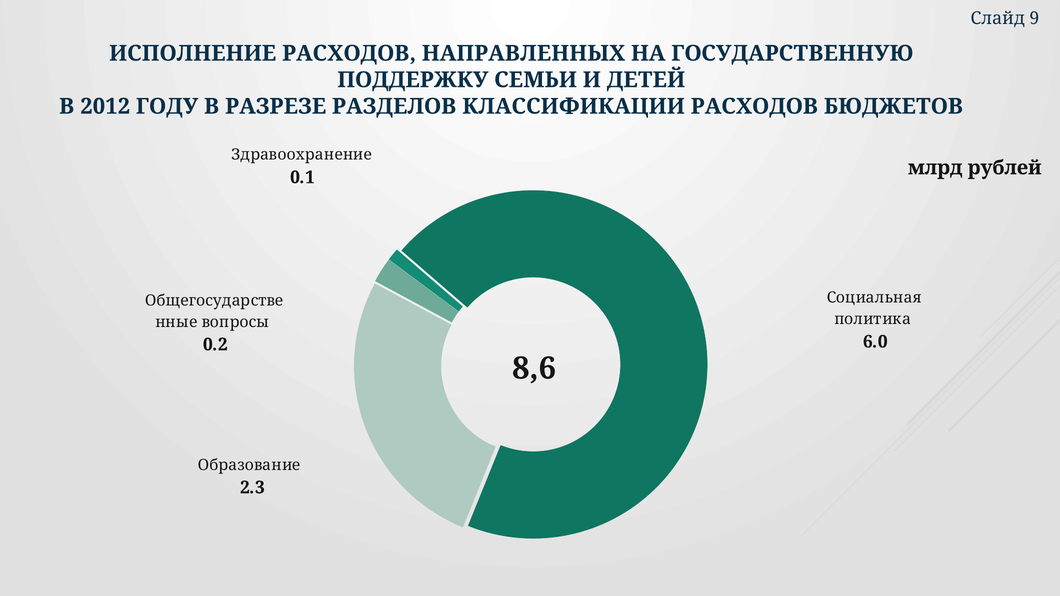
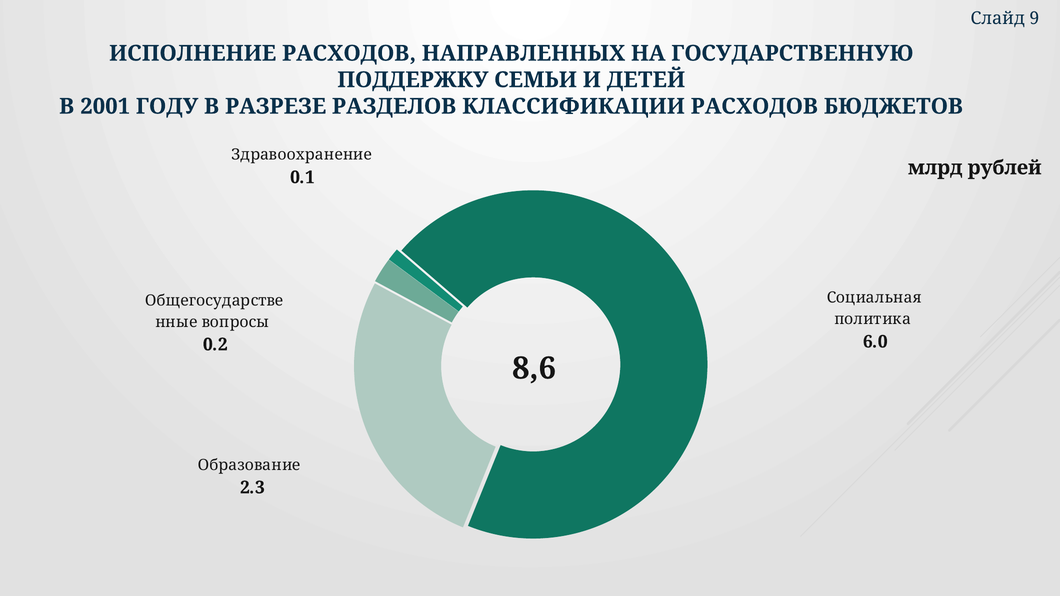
2012: 2012 -> 2001
